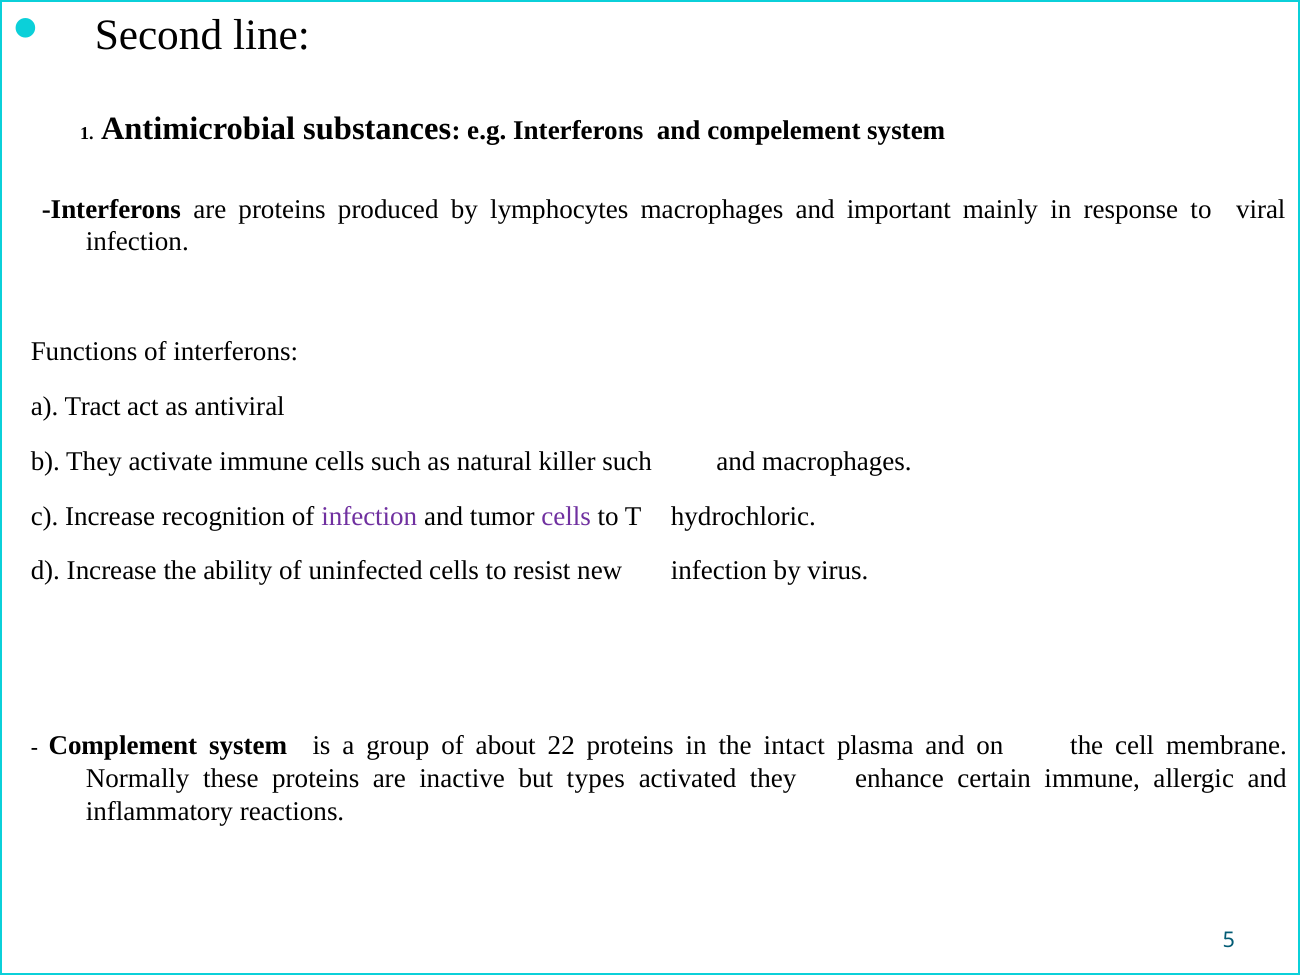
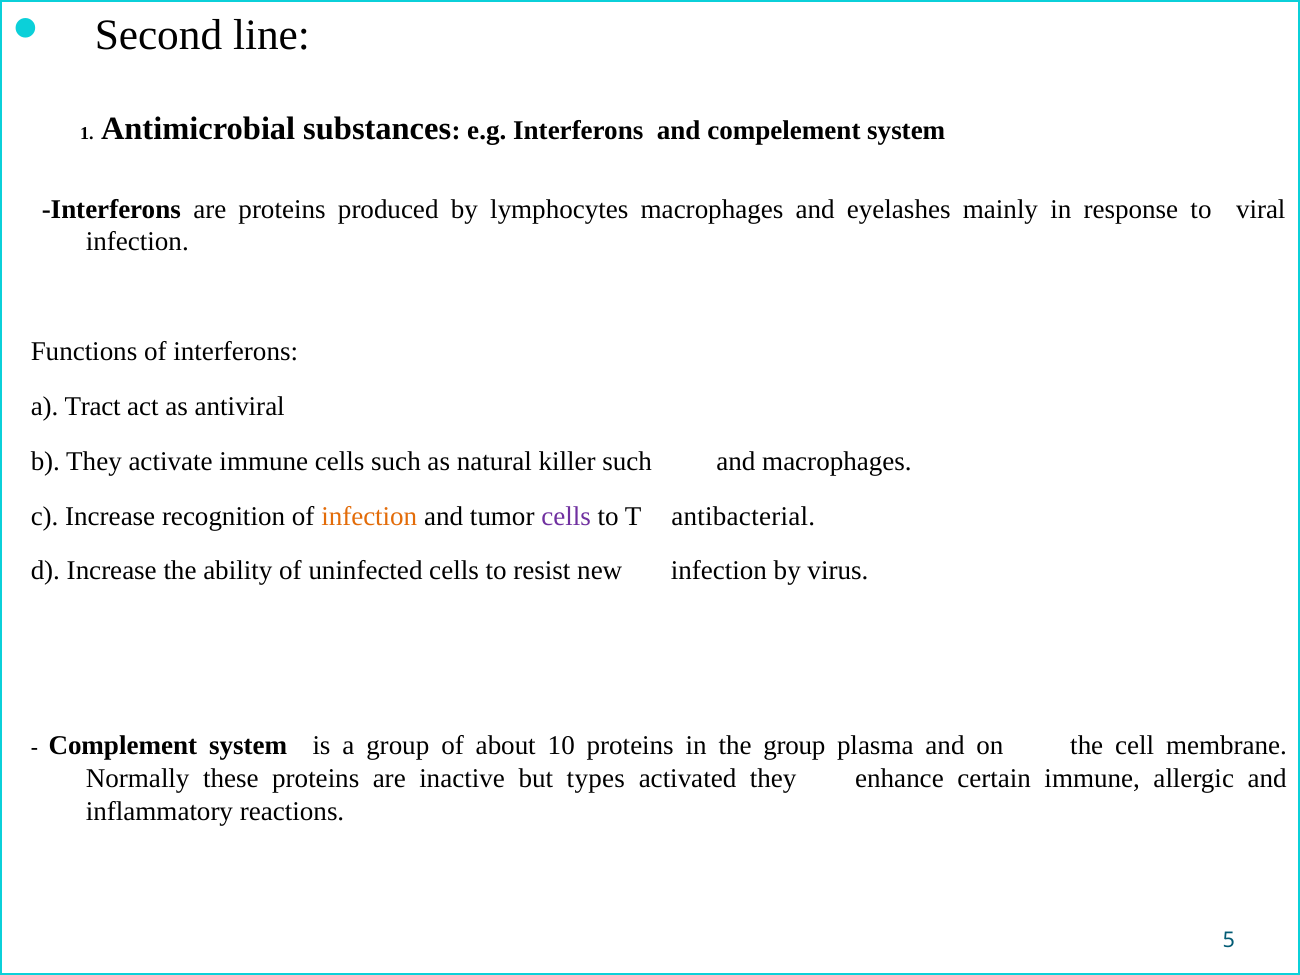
important: important -> eyelashes
infection at (369, 516) colour: purple -> orange
hydrochloric: hydrochloric -> antibacterial
22: 22 -> 10
the intact: intact -> group
